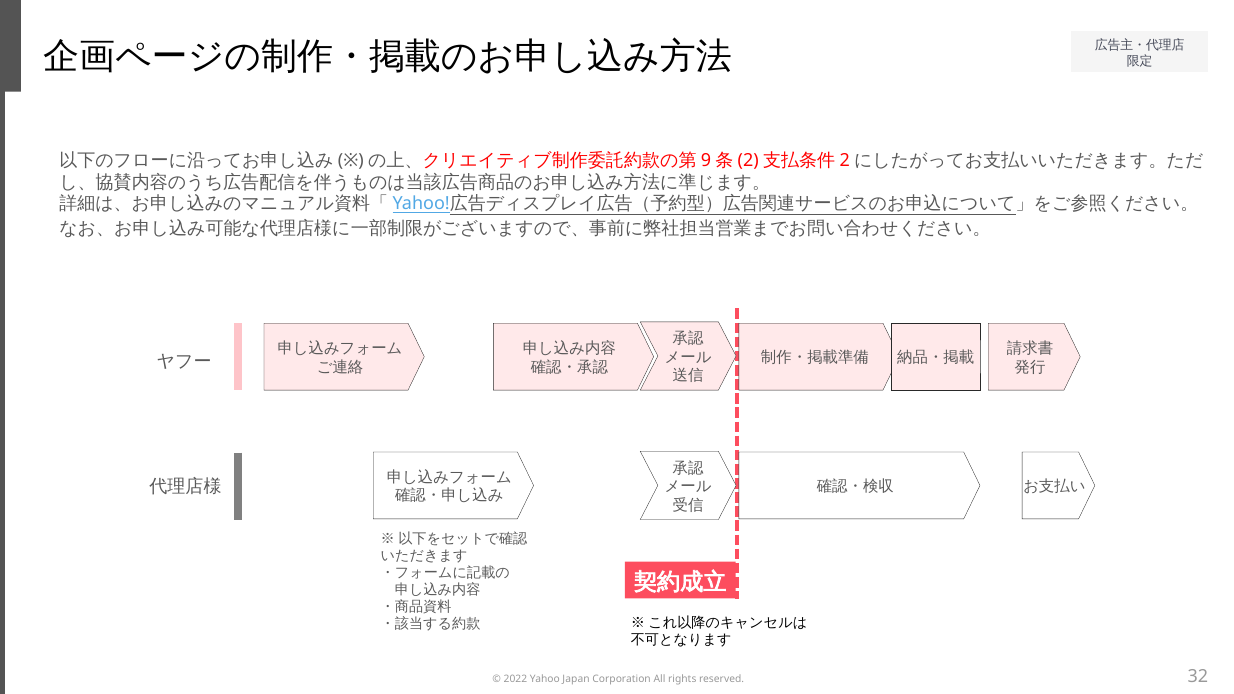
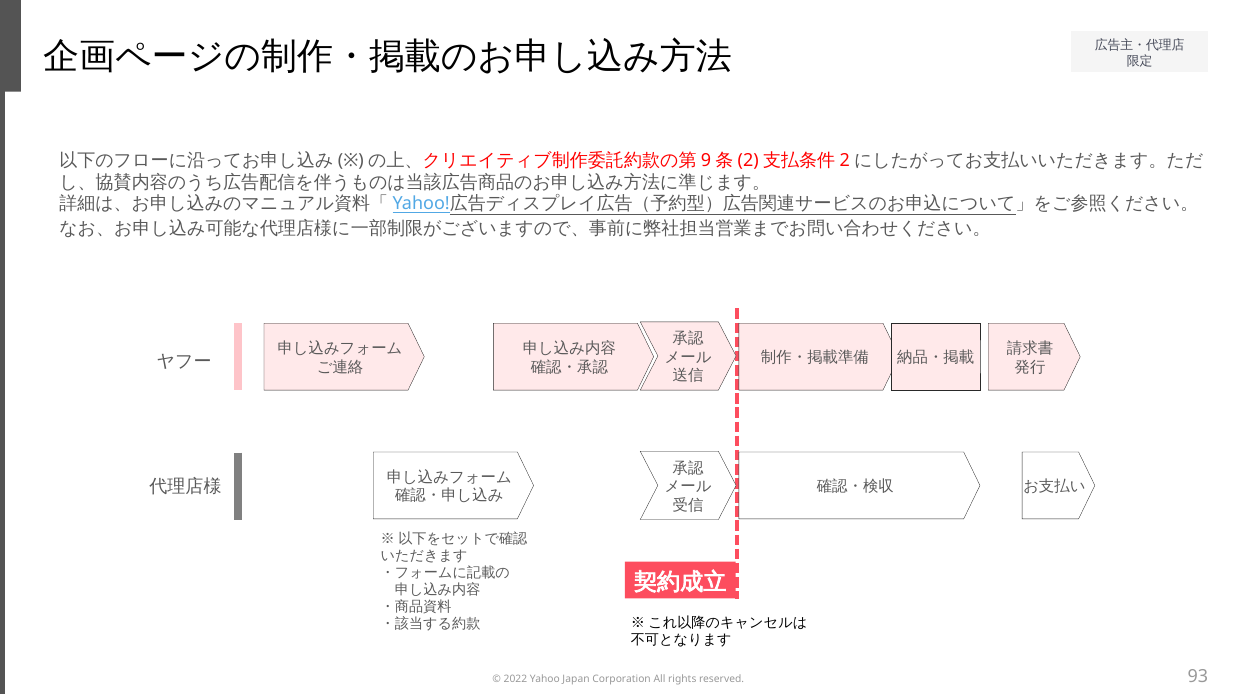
32: 32 -> 93
